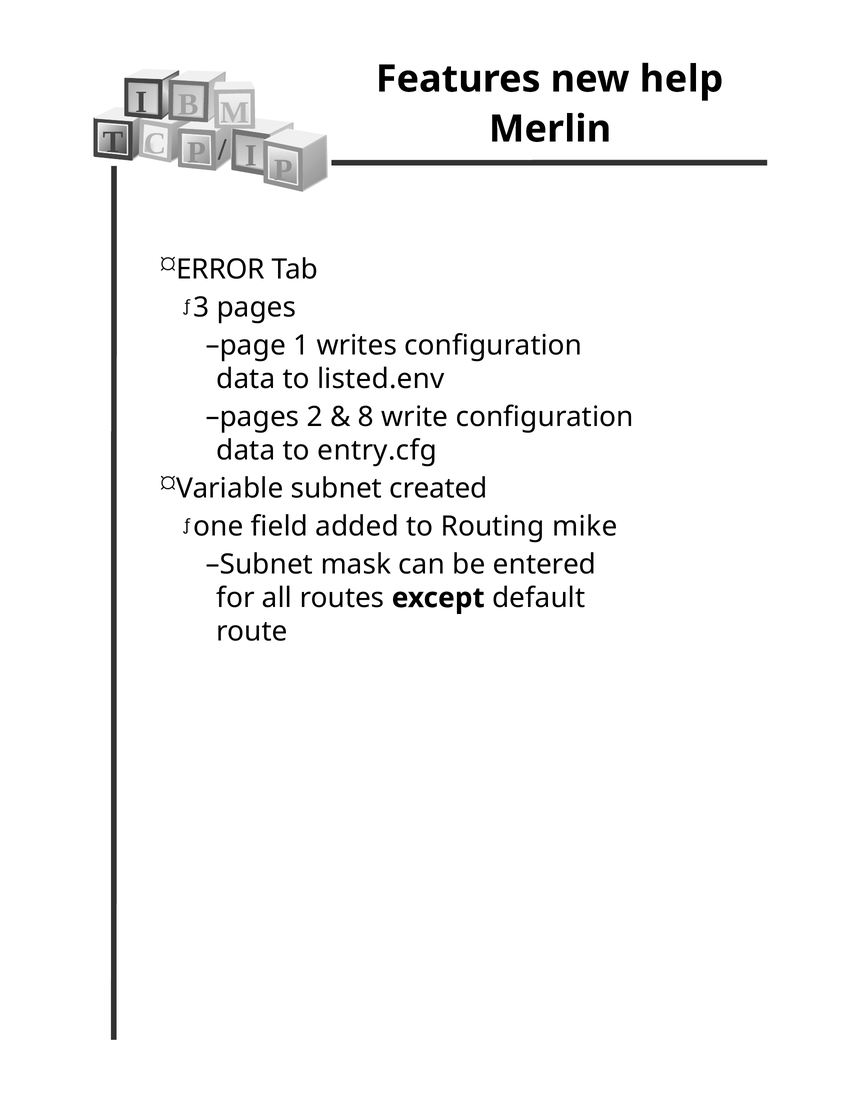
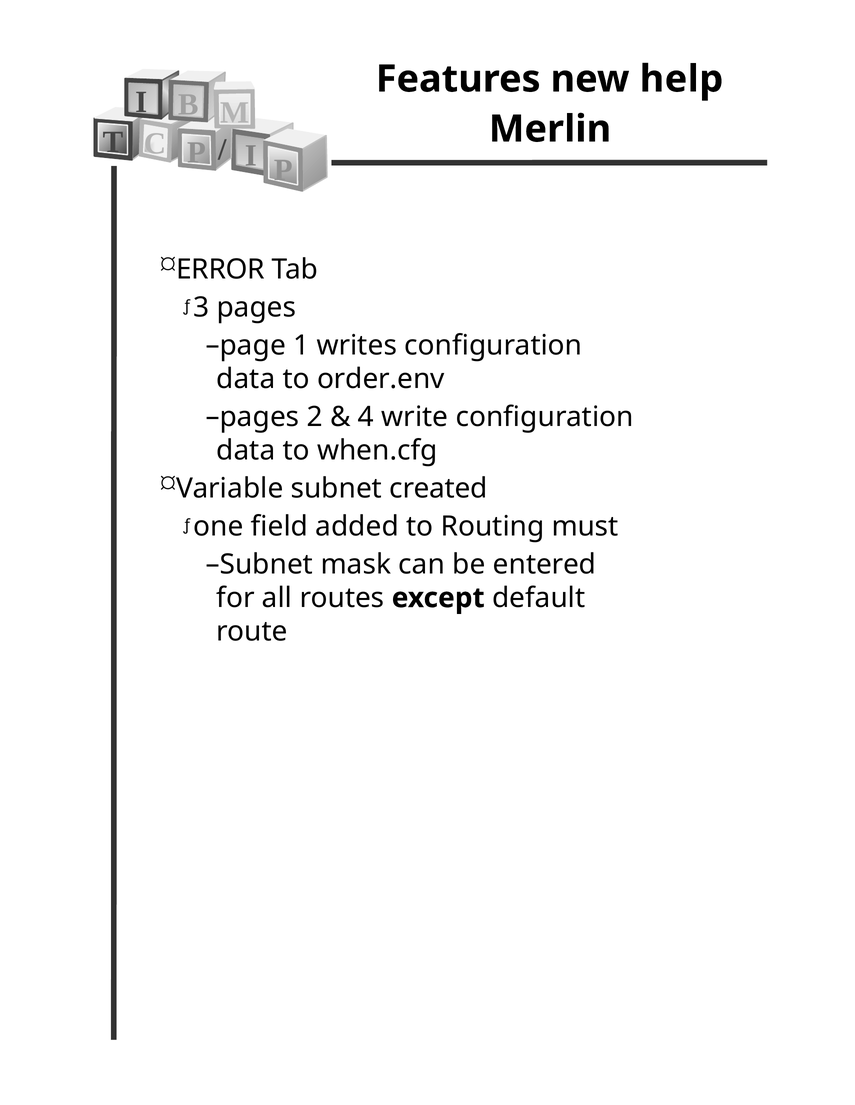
listed.env: listed.env -> order.env
8: 8 -> 4
entry.cfg: entry.cfg -> when.cfg
mike: mike -> must
